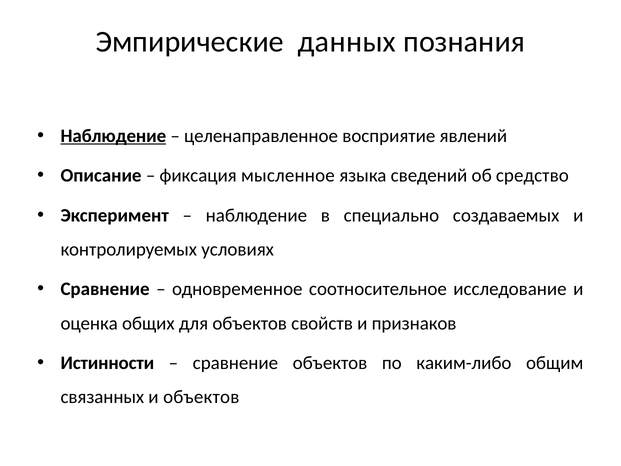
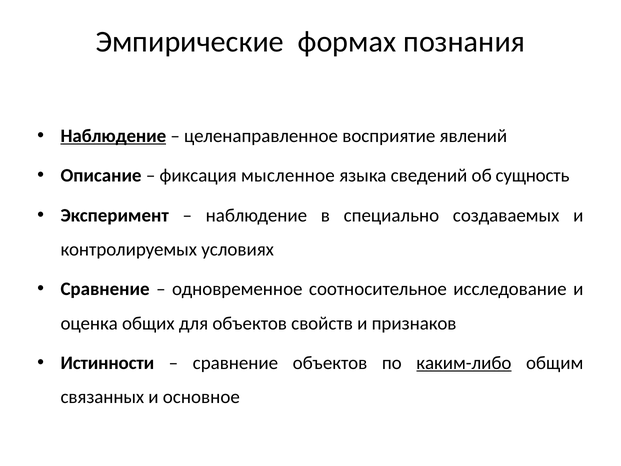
данных: данных -> формах
средство: средство -> сущность
каким-либо underline: none -> present
и объектов: объектов -> основное
